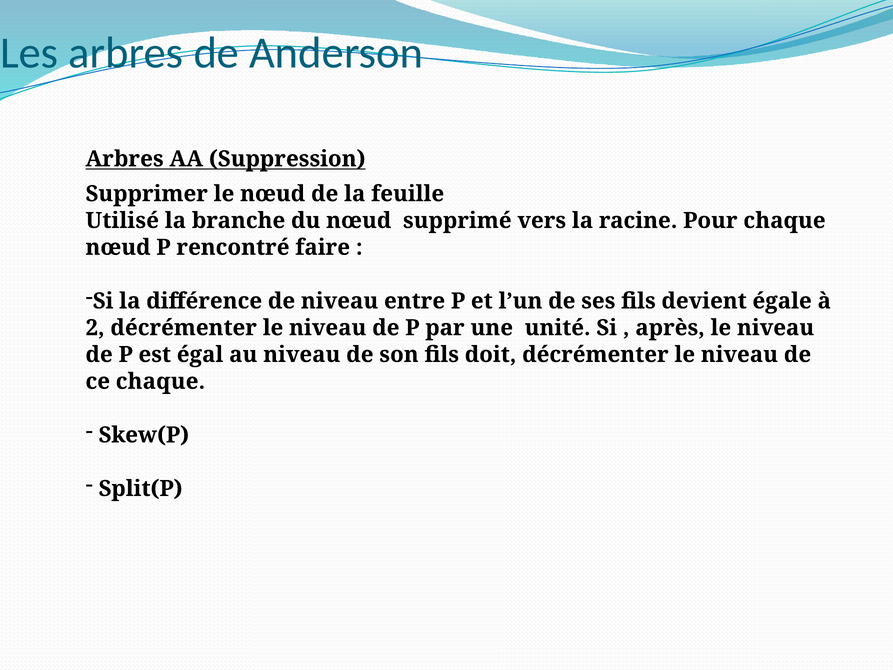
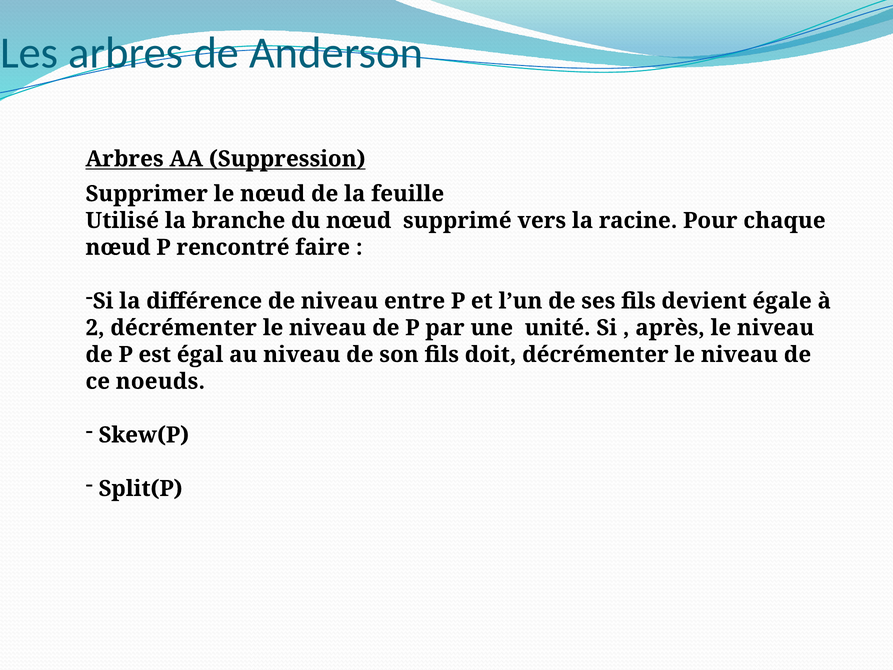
ce chaque: chaque -> noeuds
